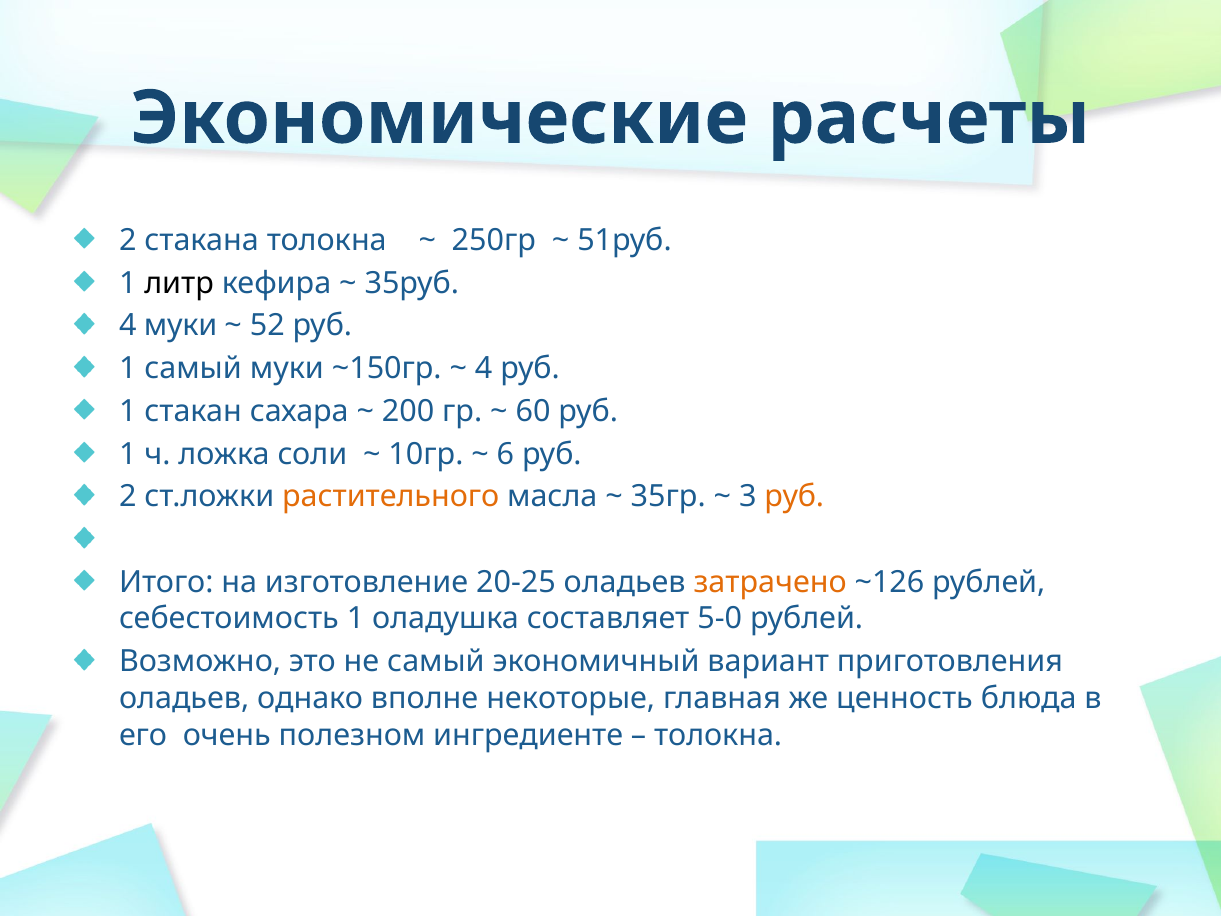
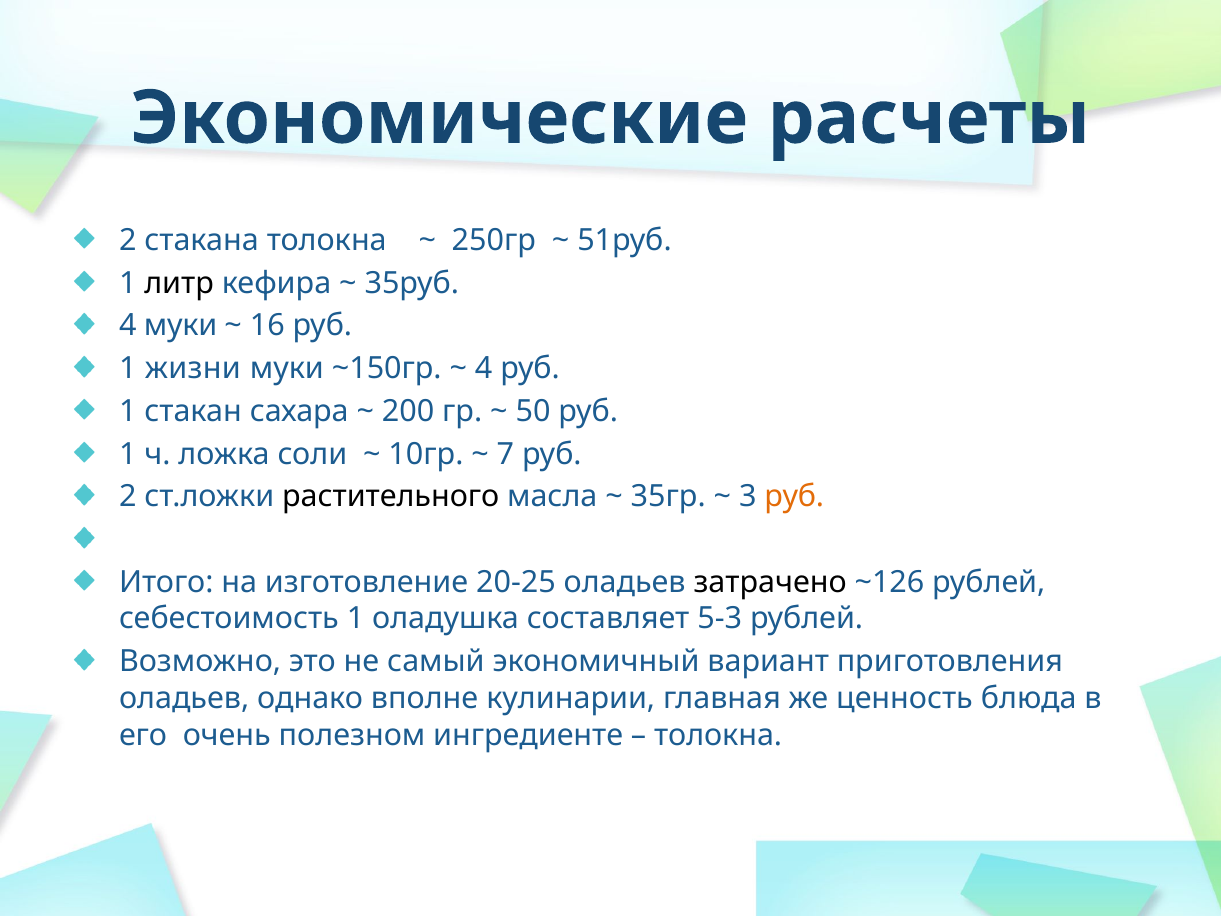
52: 52 -> 16
1 самый: самый -> жизни
60: 60 -> 50
6: 6 -> 7
растительного colour: orange -> black
затрачено colour: orange -> black
5-0: 5-0 -> 5-3
некоторые: некоторые -> кулинарии
